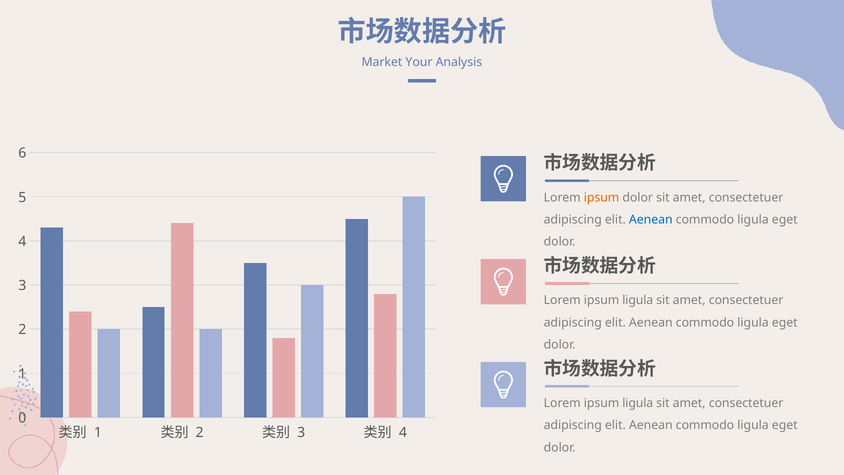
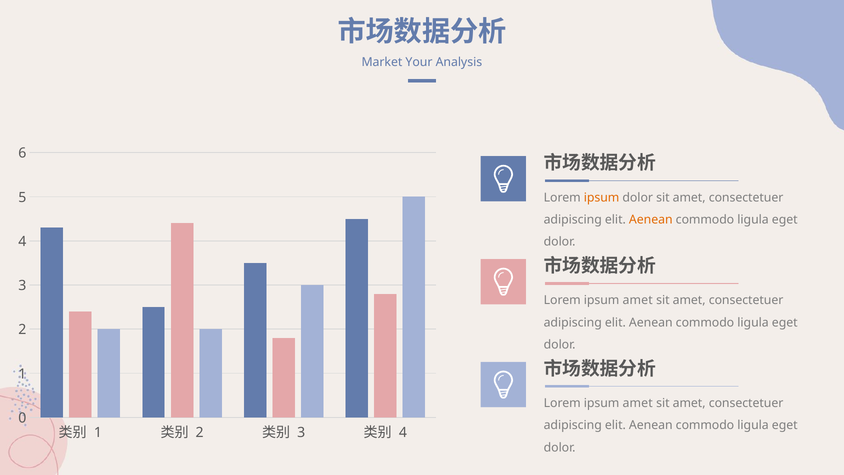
Aenean at (651, 220) colour: blue -> orange
ligula at (638, 300): ligula -> amet
ligula at (638, 403): ligula -> amet
